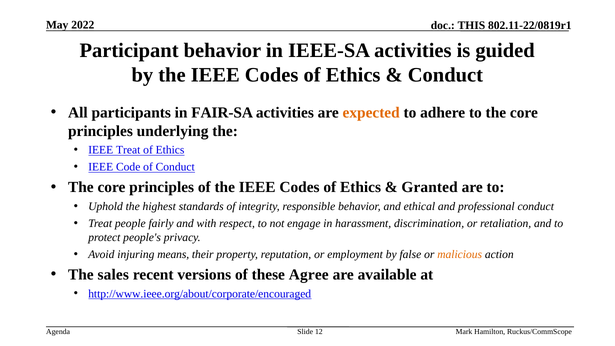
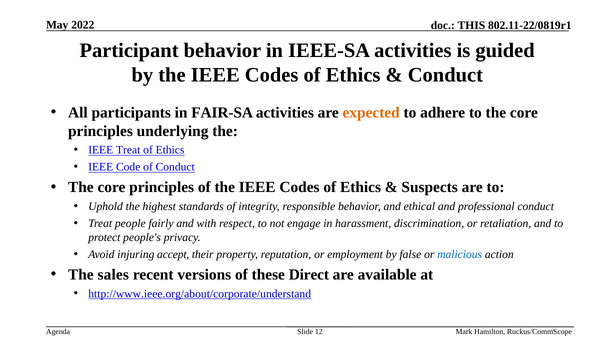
Granted: Granted -> Suspects
means: means -> accept
malicious colour: orange -> blue
Agree: Agree -> Direct
http://www.ieee.org/about/corporate/encouraged: http://www.ieee.org/about/corporate/encouraged -> http://www.ieee.org/about/corporate/understand
